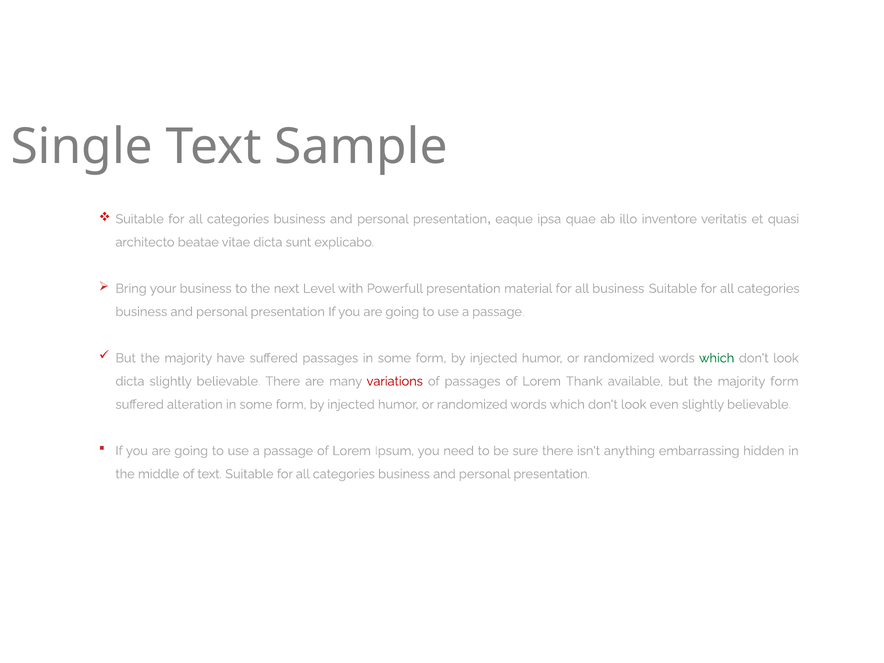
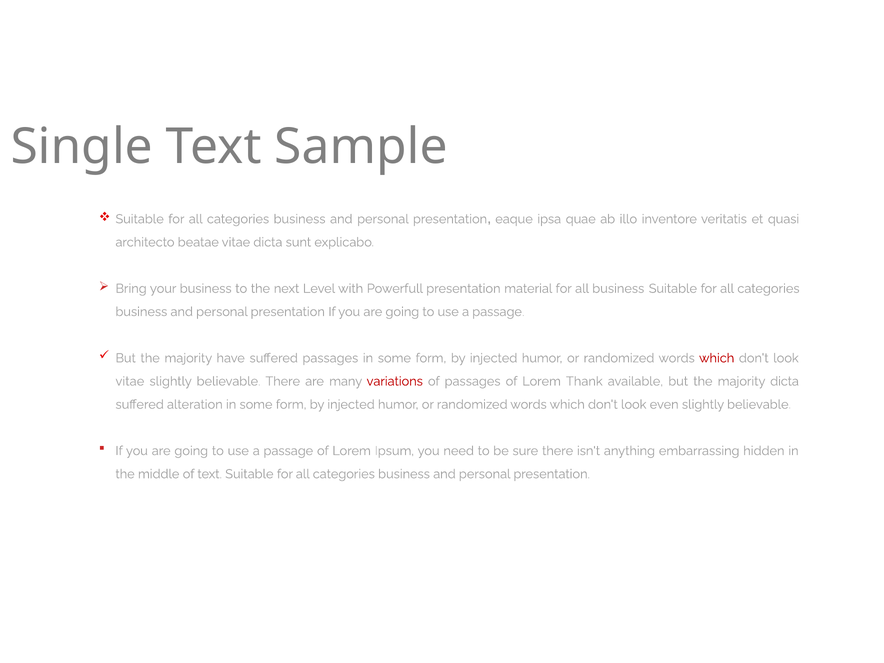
which at (717, 358) colour: green -> red
dicta at (130, 381): dicta -> vitae
majority form: form -> dicta
